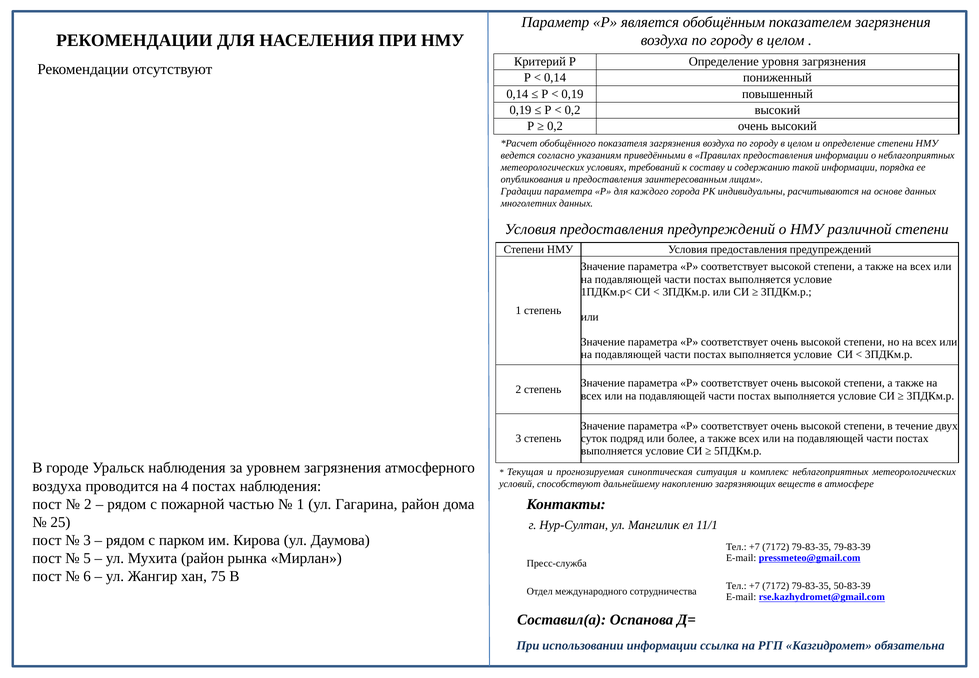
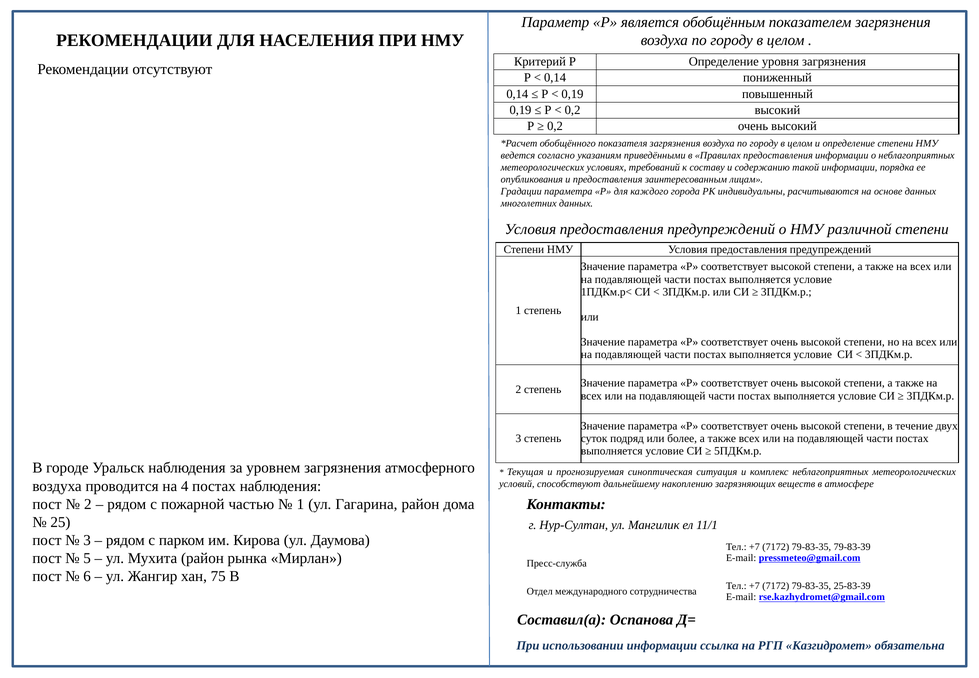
50-83-39: 50-83-39 -> 25-83-39
